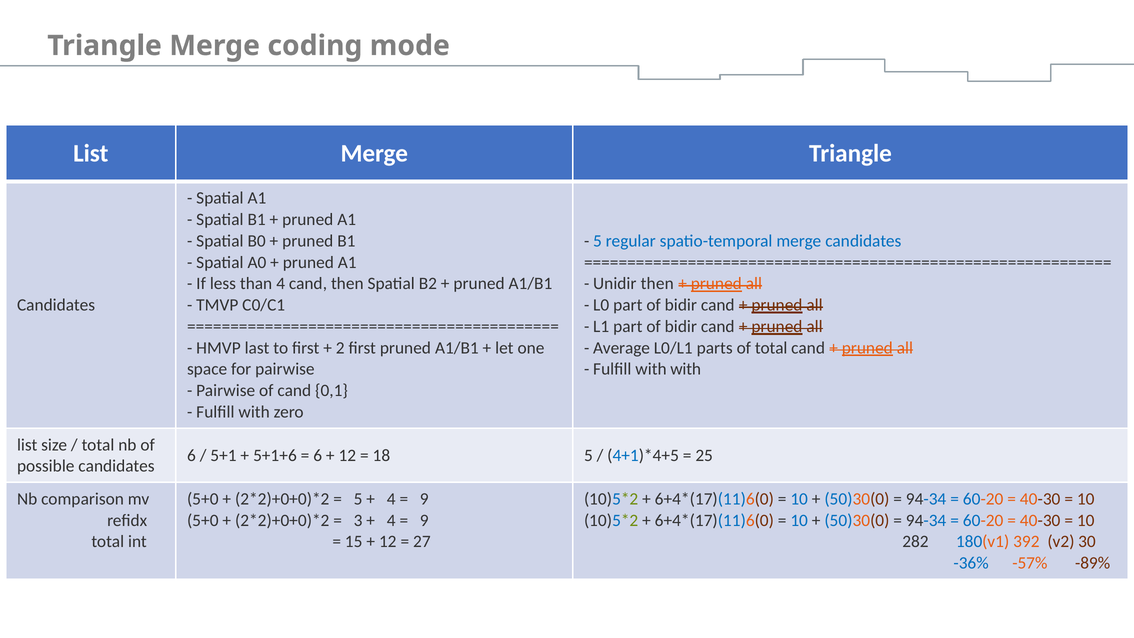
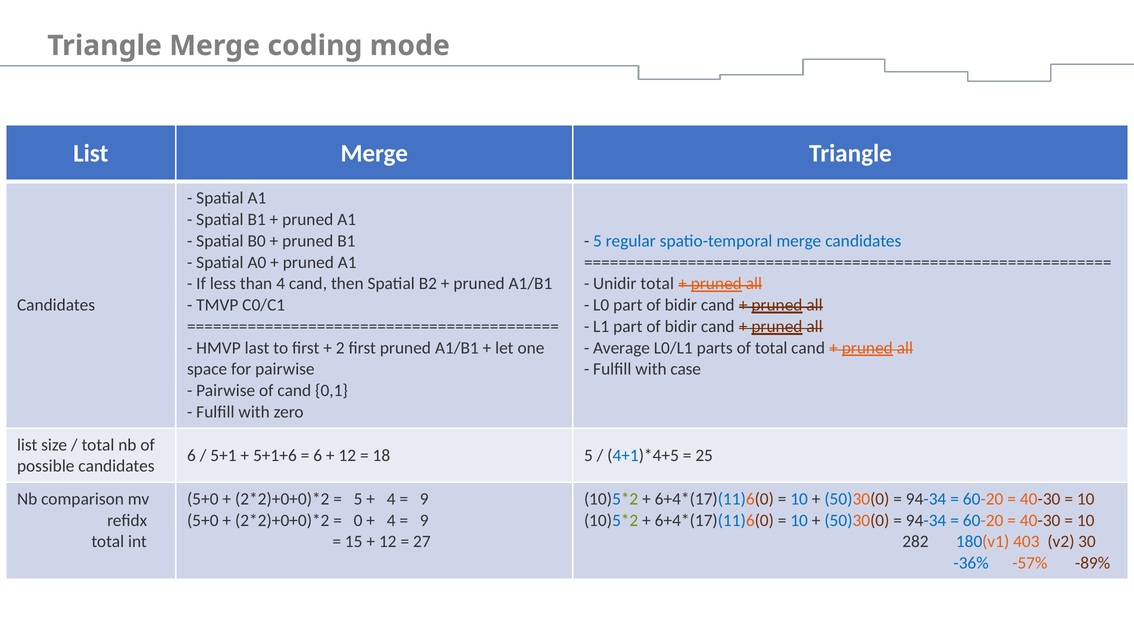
Unidir then: then -> total
with with: with -> case
3: 3 -> 0
392: 392 -> 403
